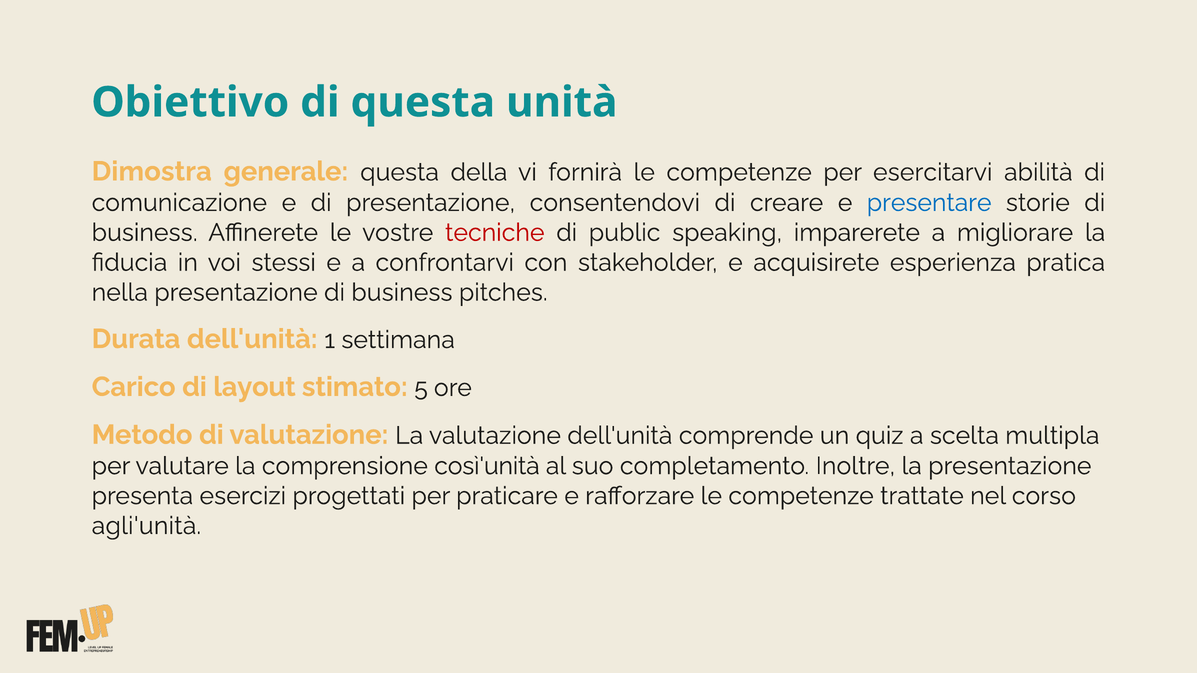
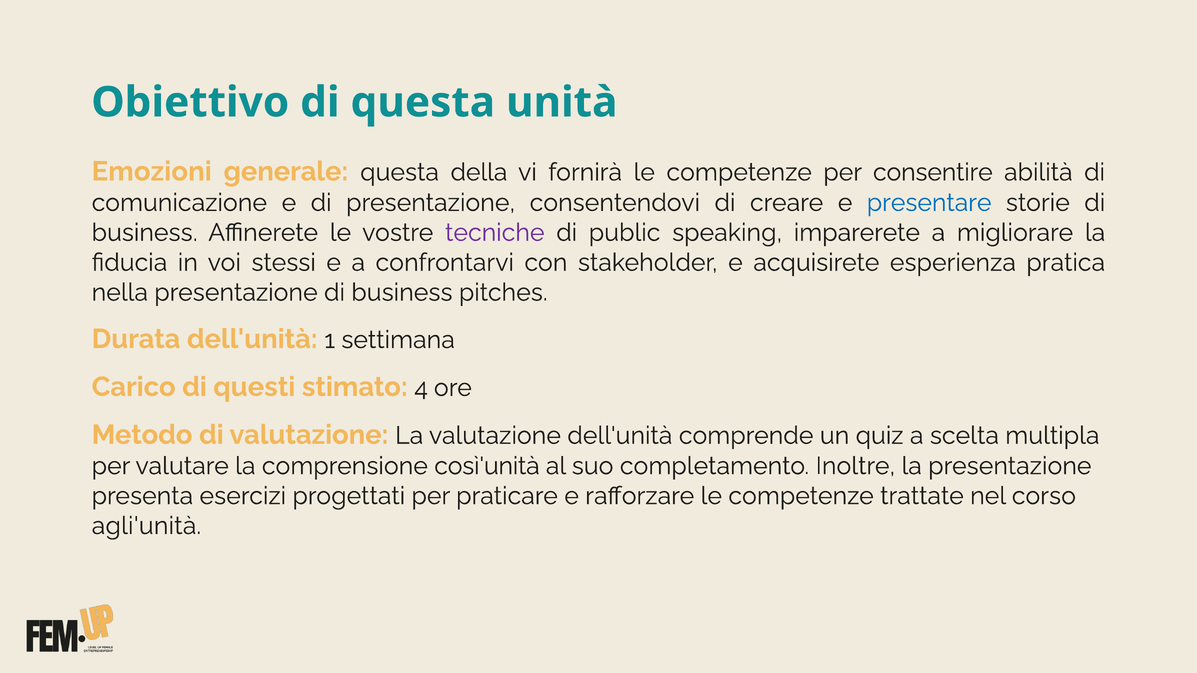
Dimostra: Dimostra -> Emozioni
esercitarvi: esercitarvi -> consentire
tecniche colour: red -> purple
layout: layout -> questi
5: 5 -> 4
